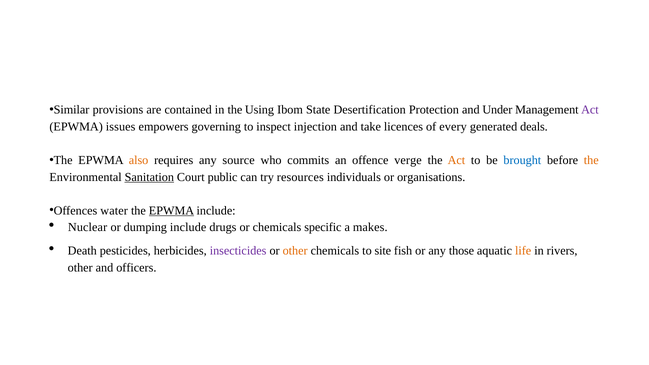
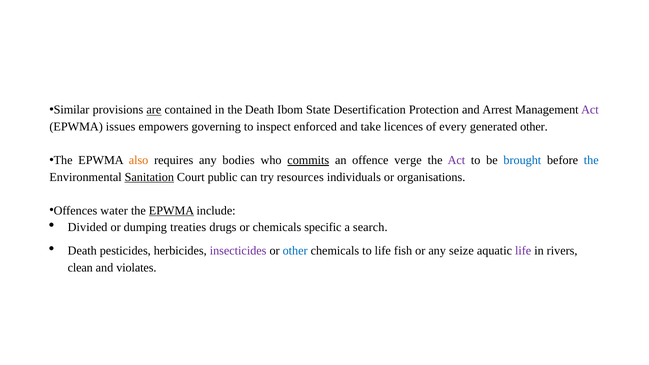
are underline: none -> present
the Using: Using -> Death
Under: Under -> Arrest
injection: injection -> enforced
generated deals: deals -> other
source: source -> bodies
commits underline: none -> present
Act at (456, 160) colour: orange -> purple
the at (591, 160) colour: orange -> blue
Nuclear: Nuclear -> Divided
dumping include: include -> treaties
makes: makes -> search
other at (295, 251) colour: orange -> blue
to site: site -> life
those: those -> seize
life at (523, 251) colour: orange -> purple
other at (80, 268): other -> clean
officers: officers -> violates
